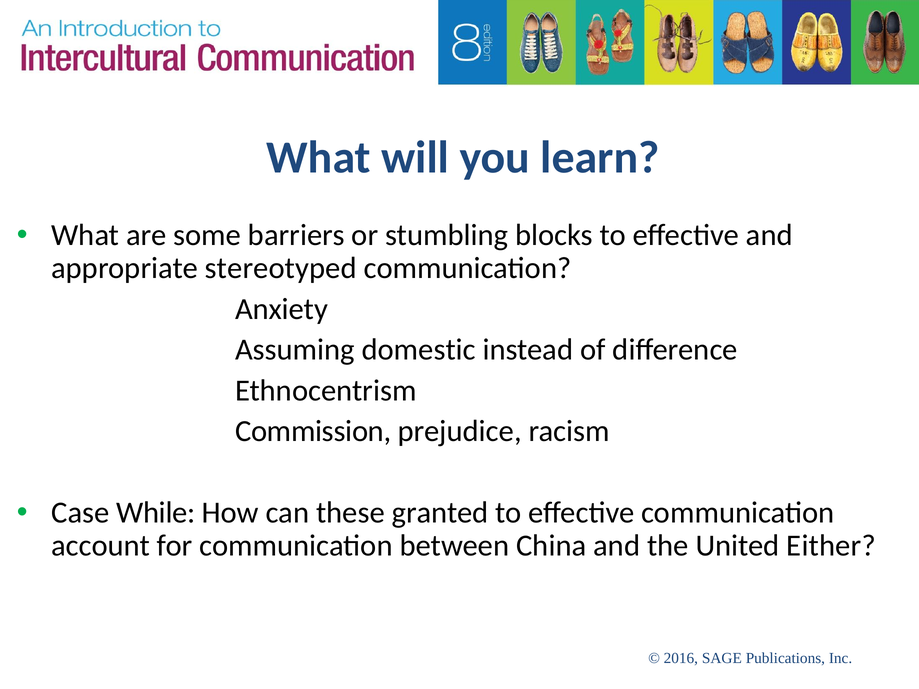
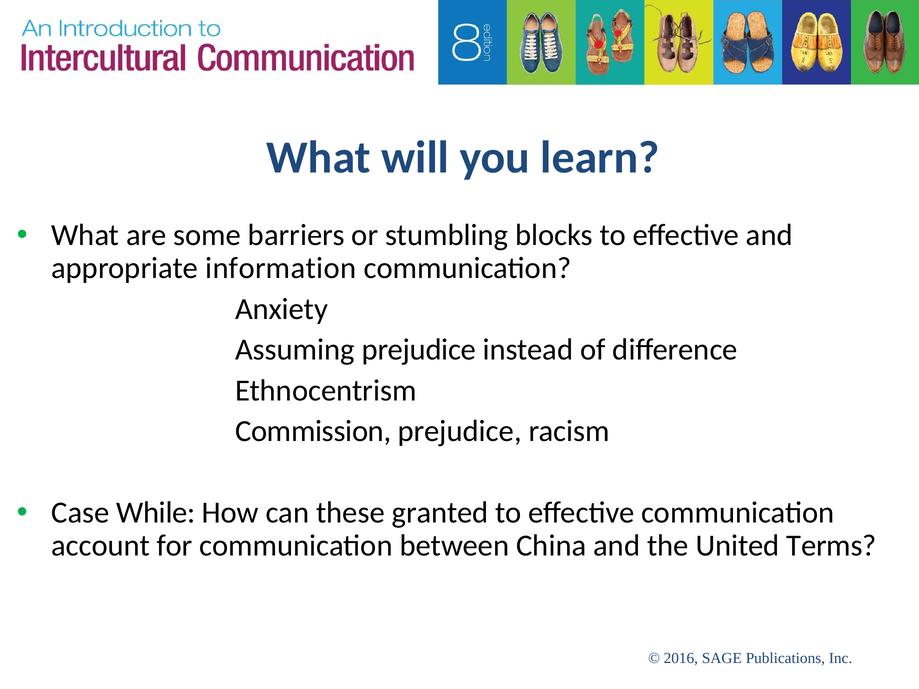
stereotyped: stereotyped -> information
Assuming domestic: domestic -> prejudice
Either: Either -> Terms
